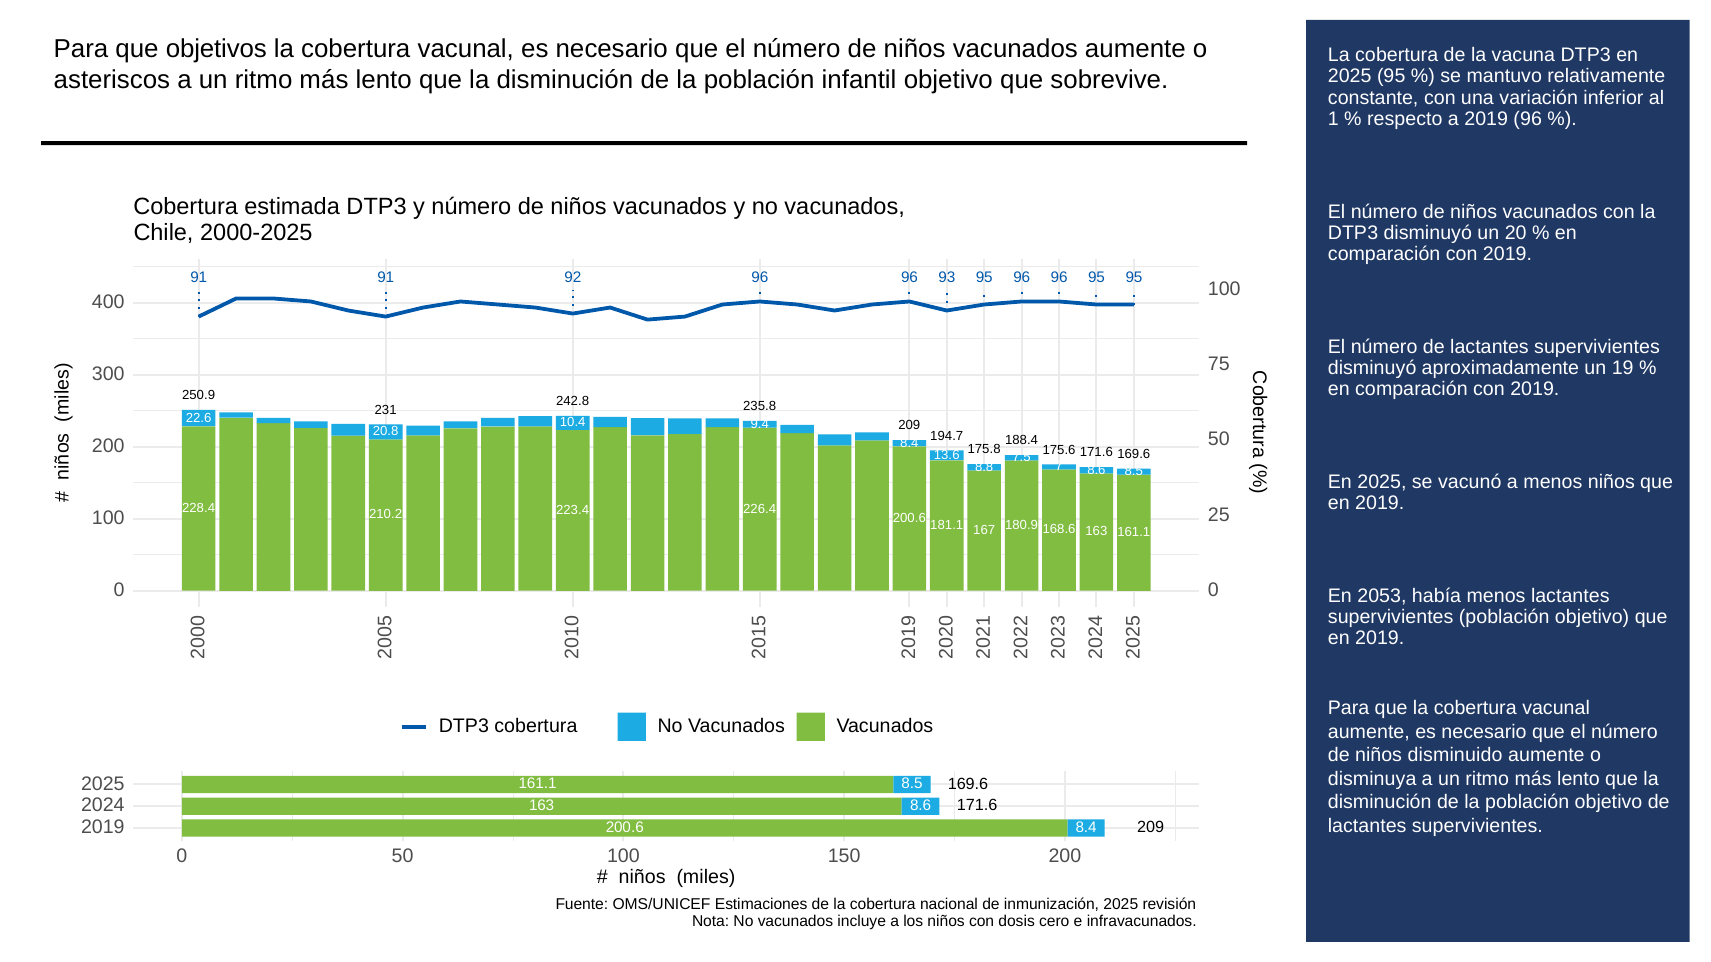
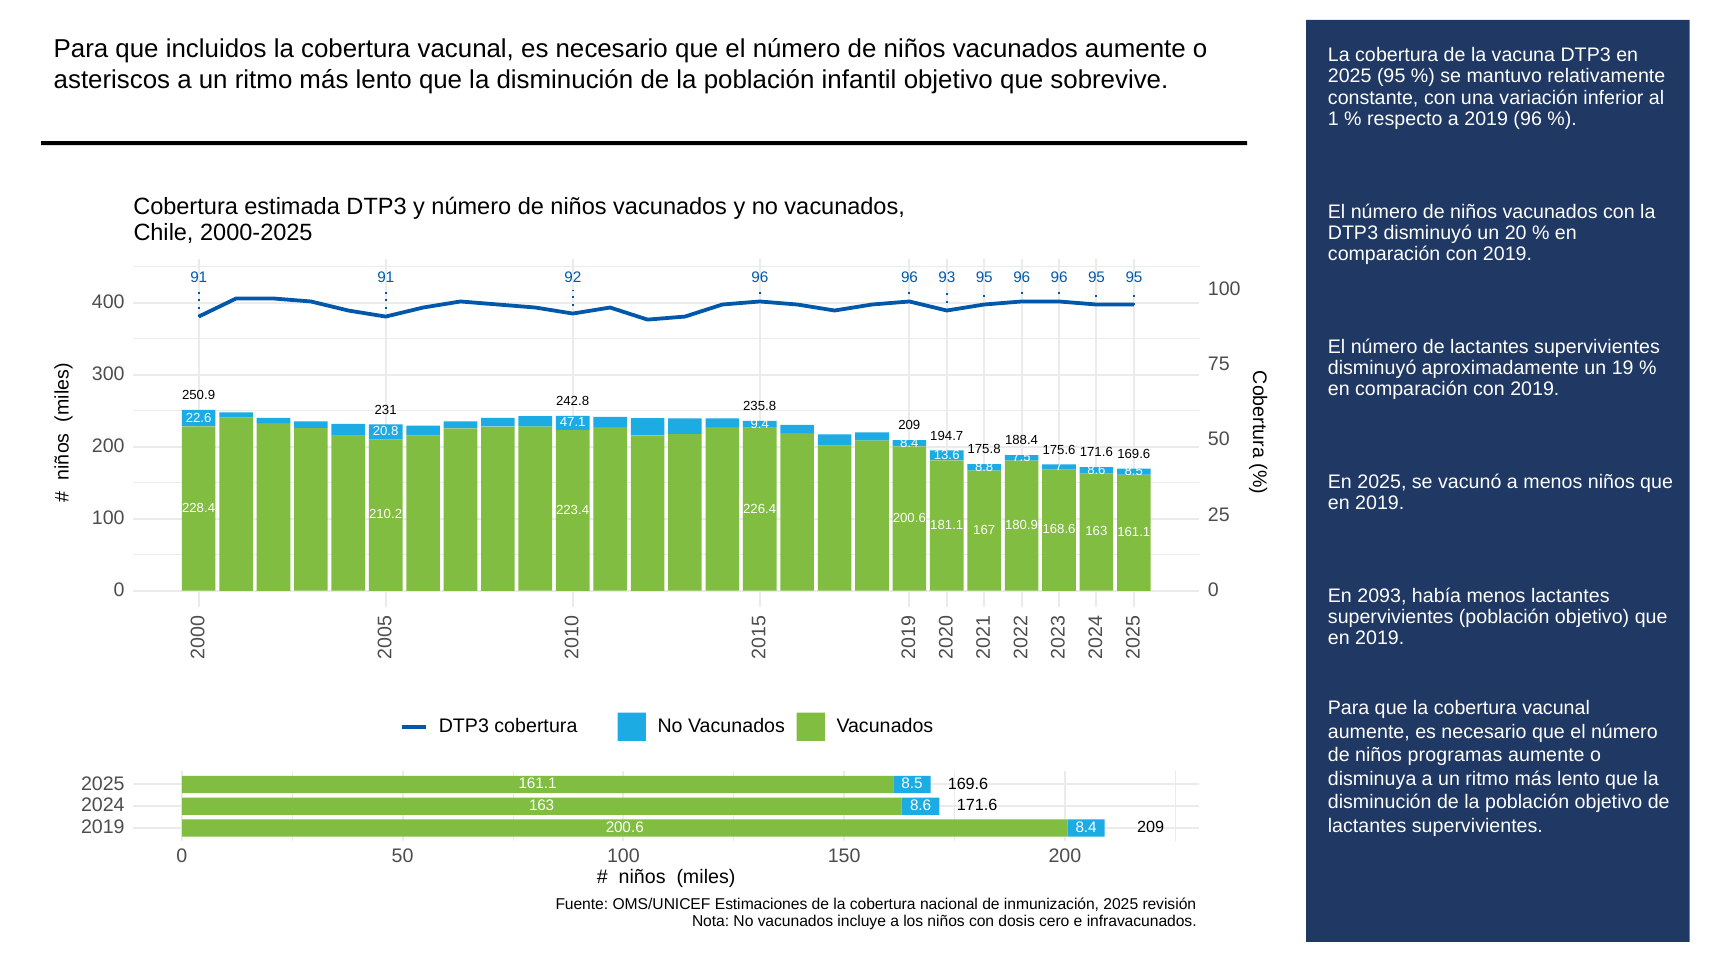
objetivos: objetivos -> incluidos
10.4: 10.4 -> 47.1
2053: 2053 -> 2093
disminuido: disminuido -> programas
